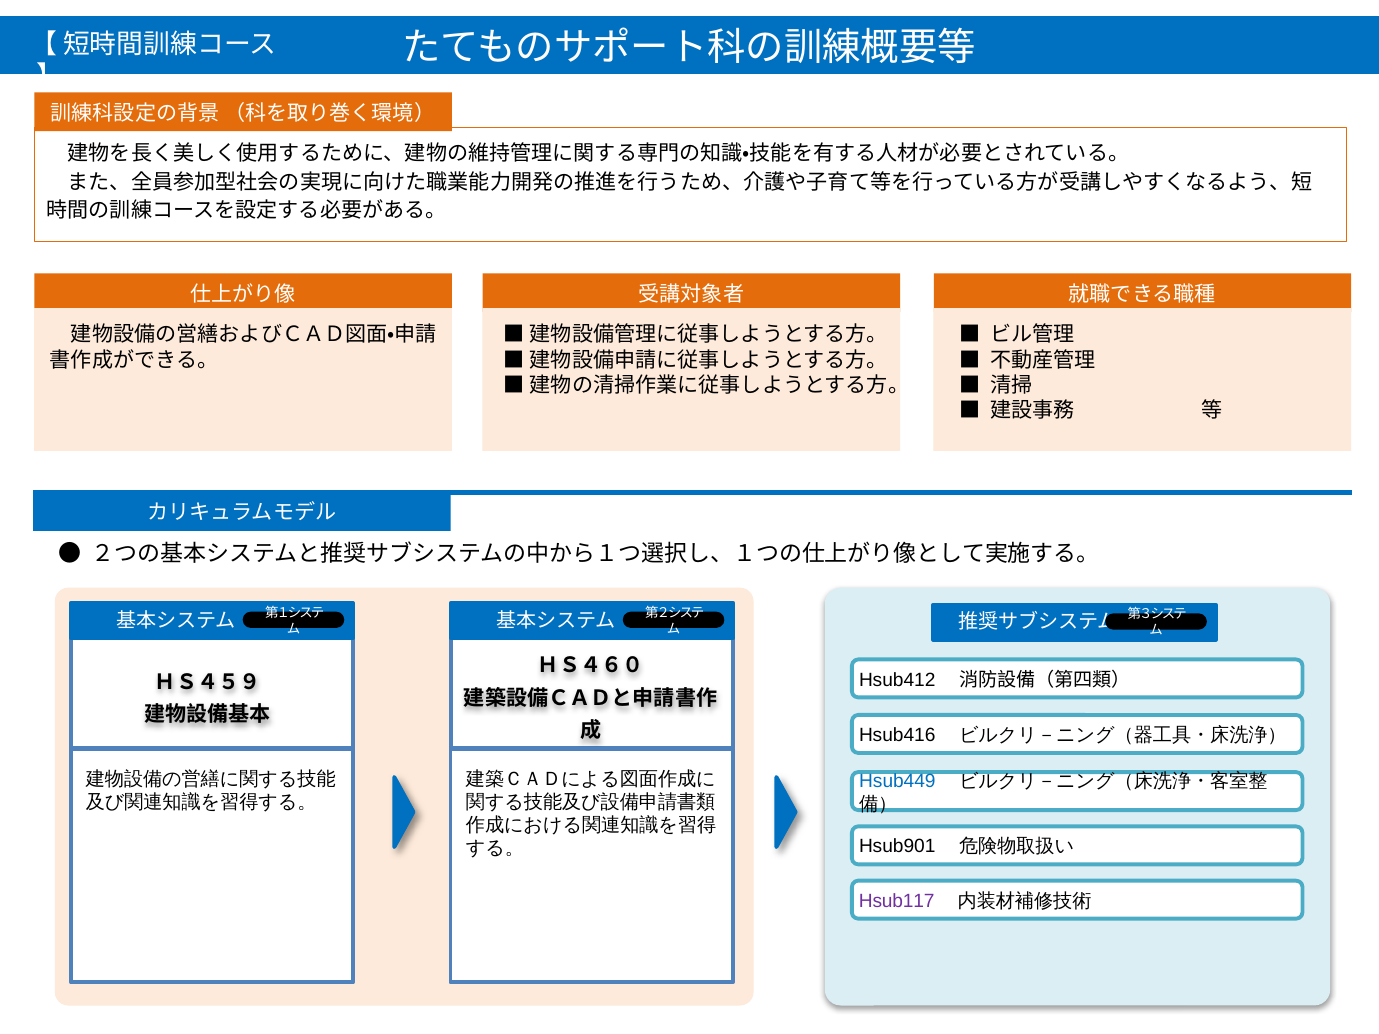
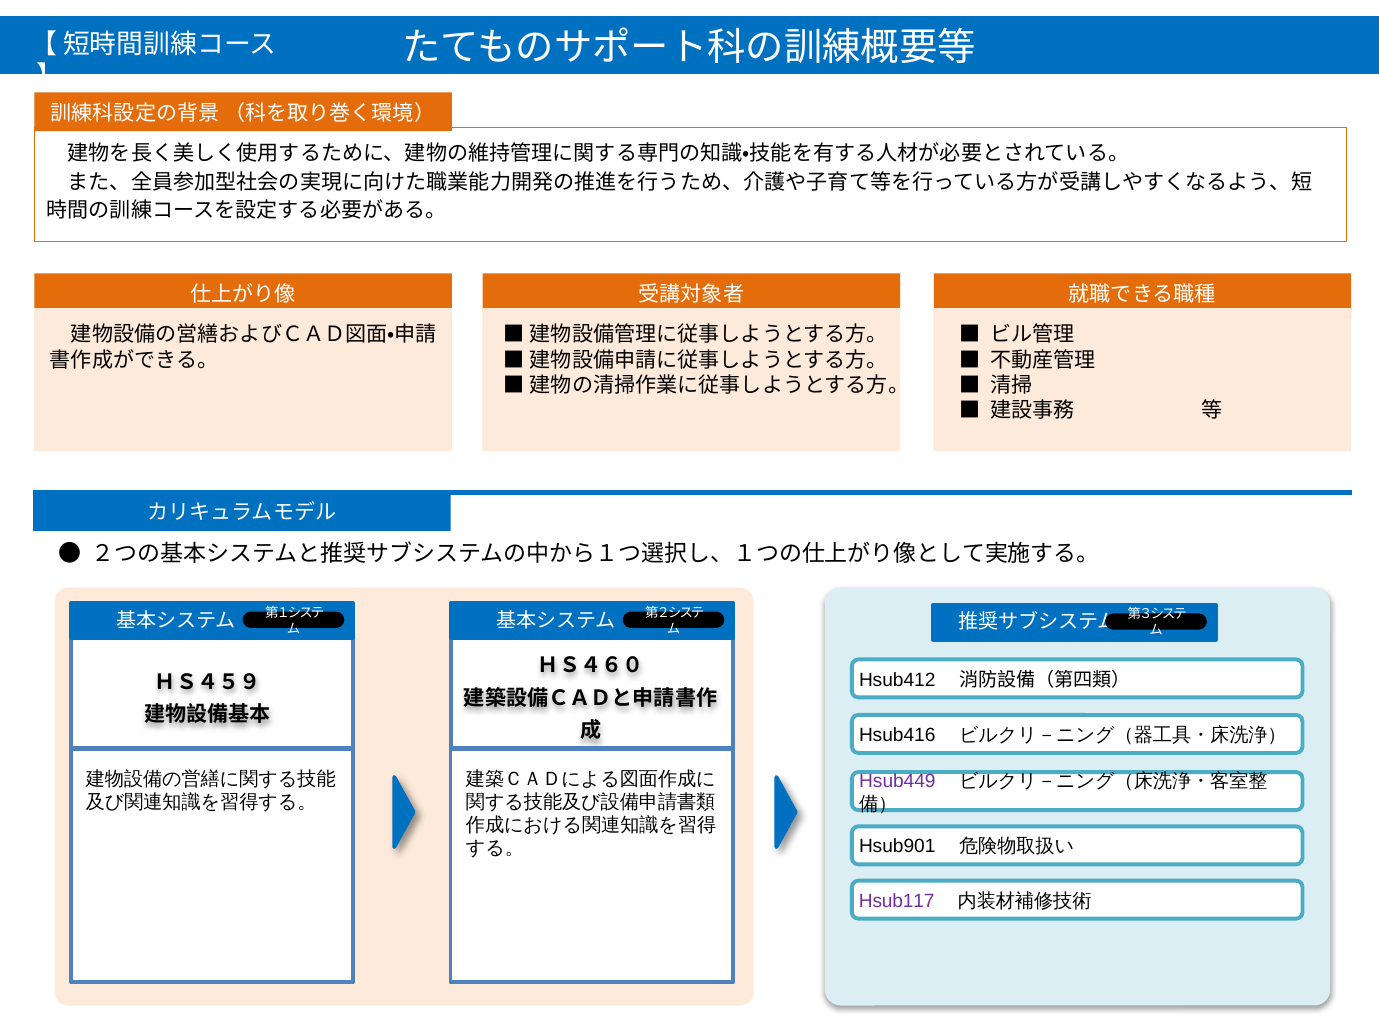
Hsub449 colour: blue -> purple
